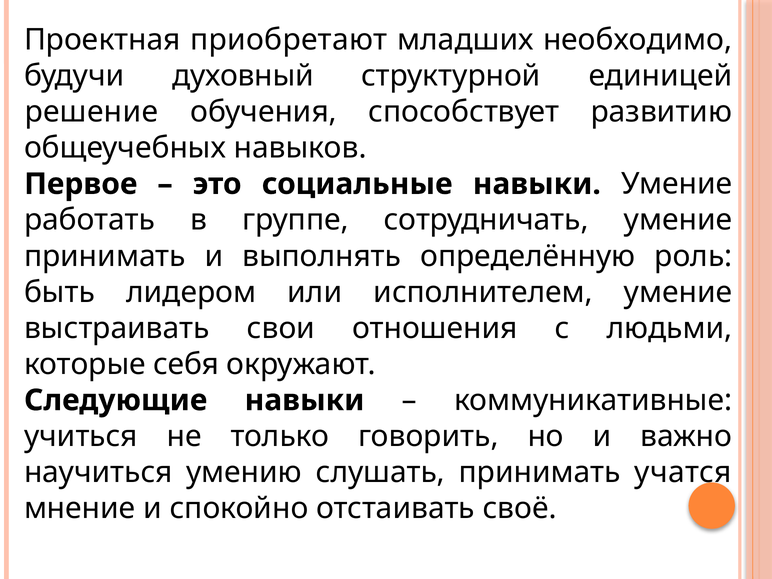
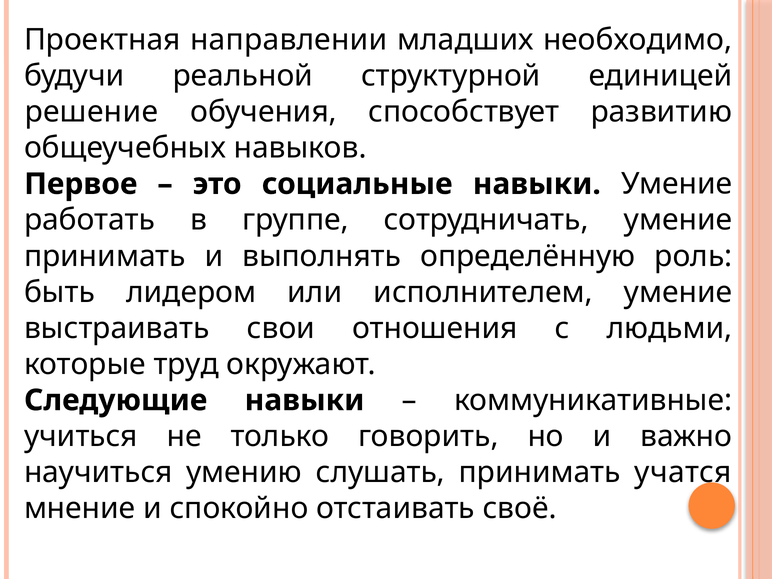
приобретают: приобретают -> направлении
духовный: духовный -> реальной
себя: себя -> труд
